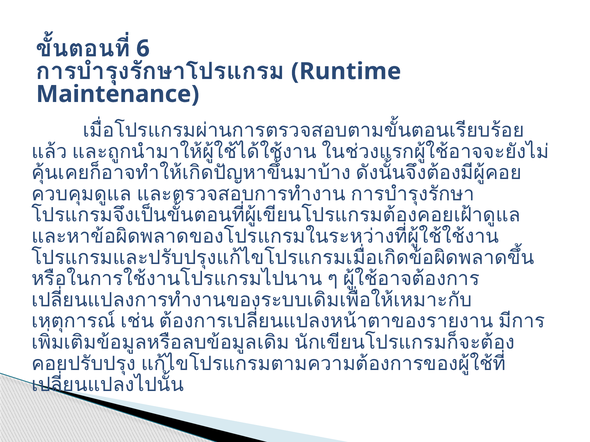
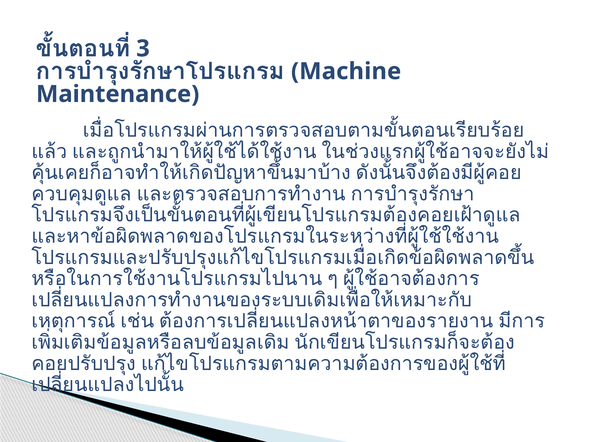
6: 6 -> 3
Runtime: Runtime -> Machine
